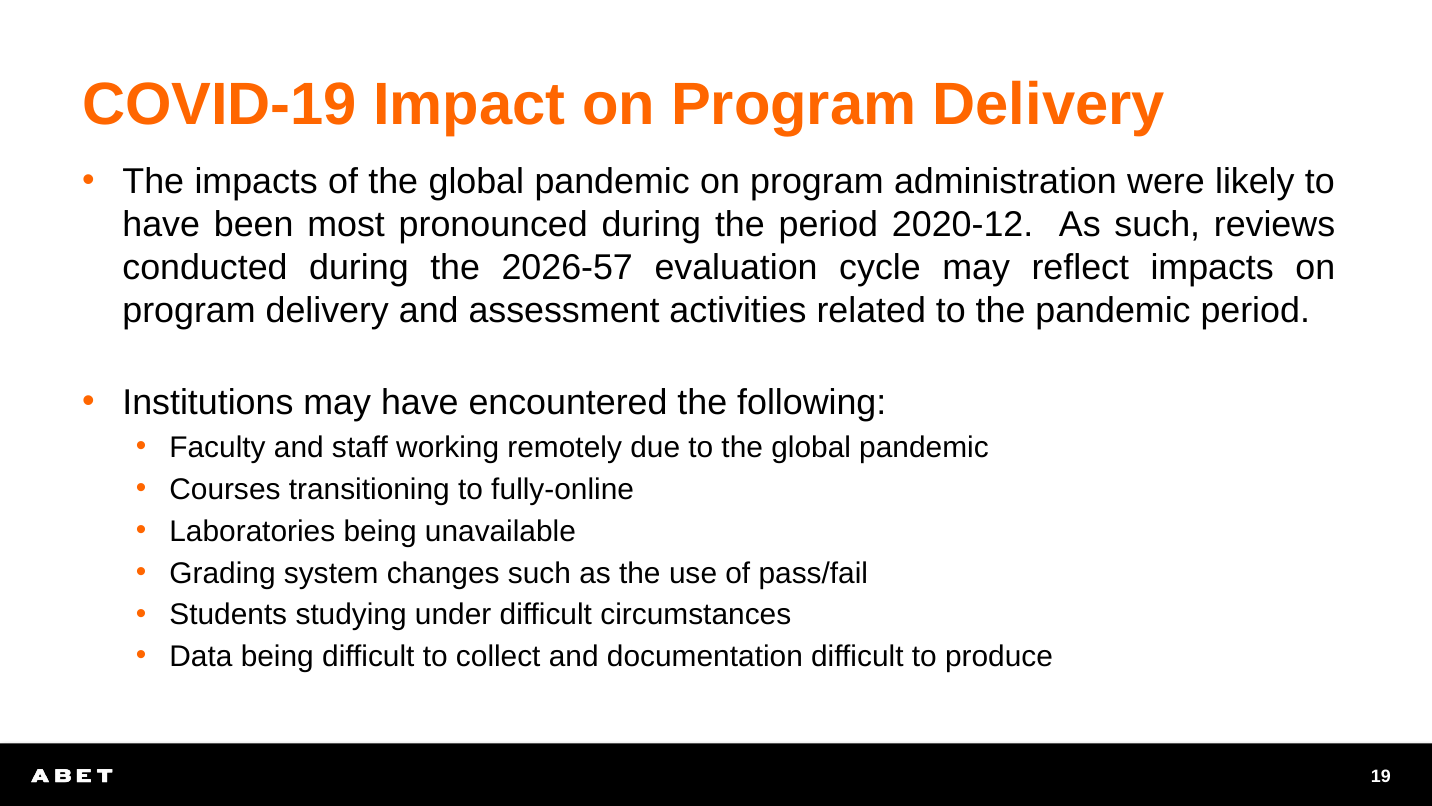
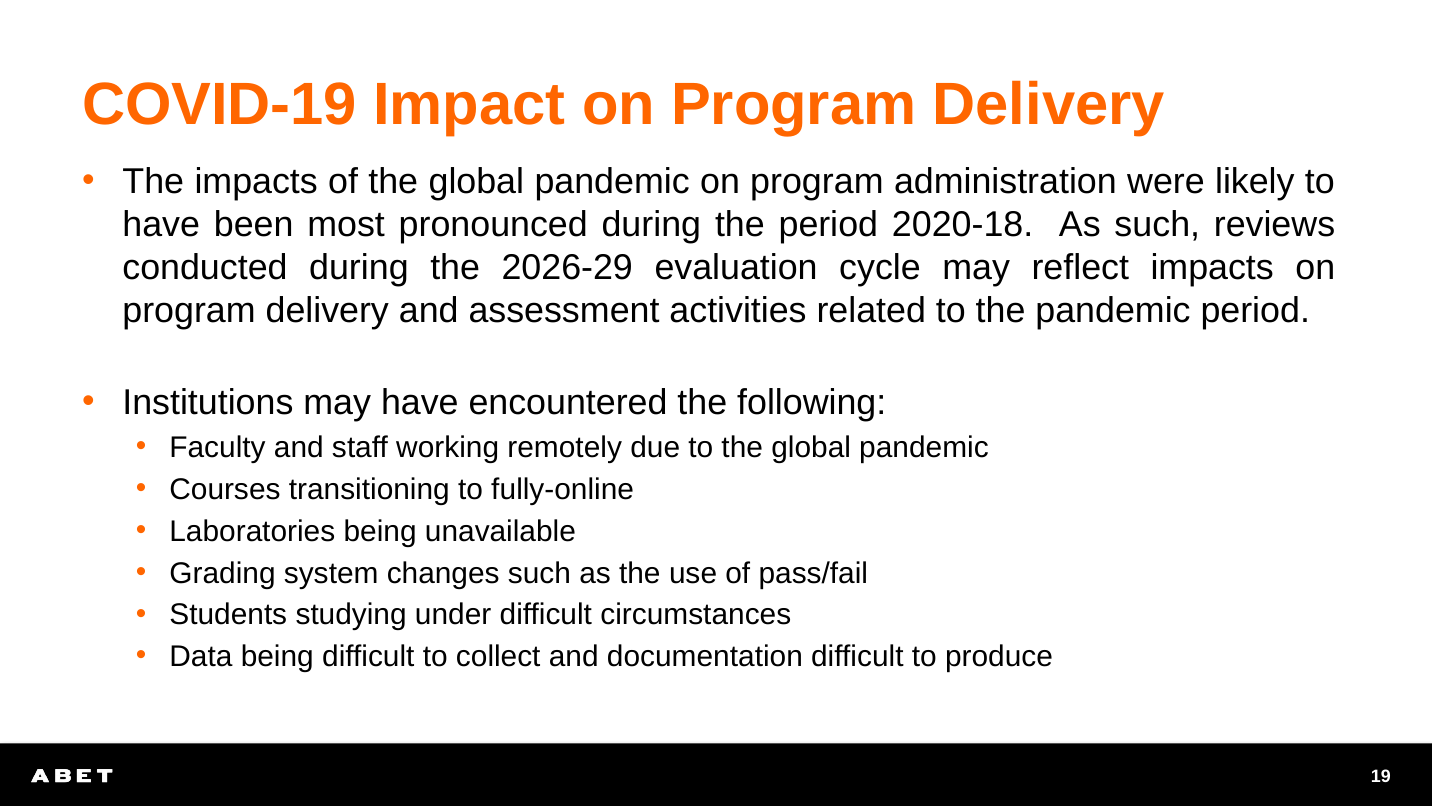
2020-12: 2020-12 -> 2020-18
2026-57: 2026-57 -> 2026-29
